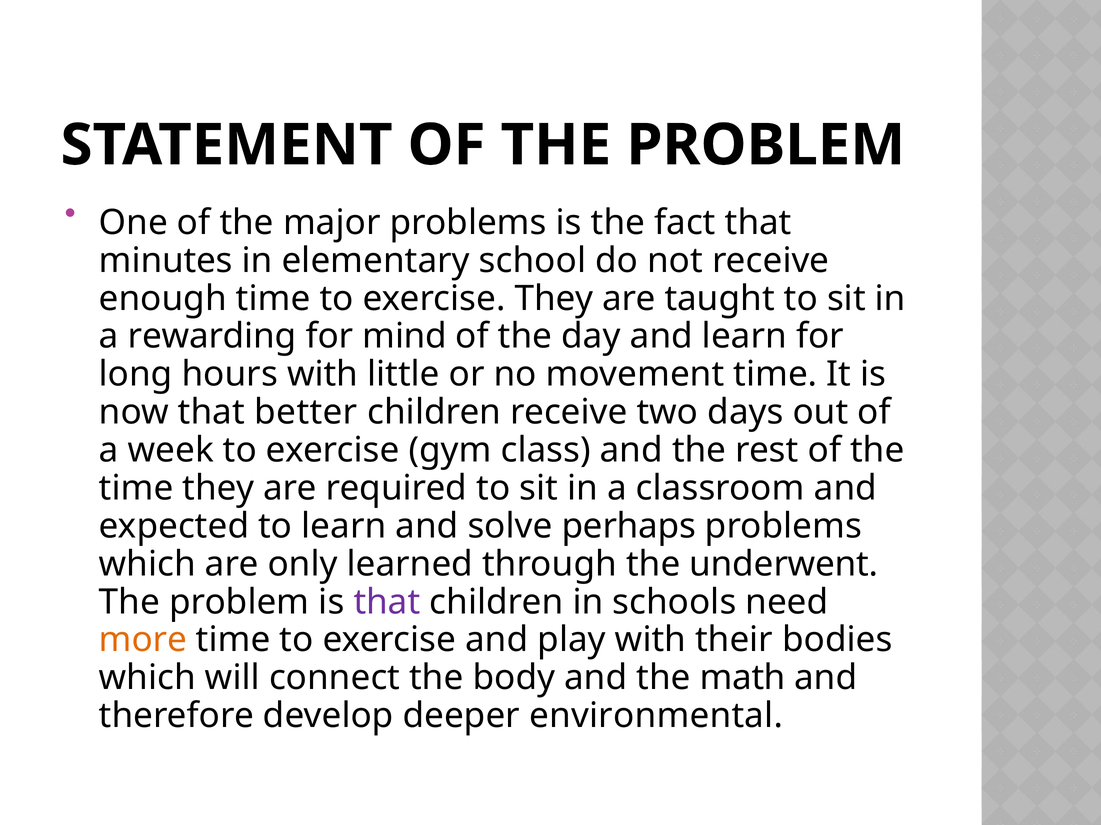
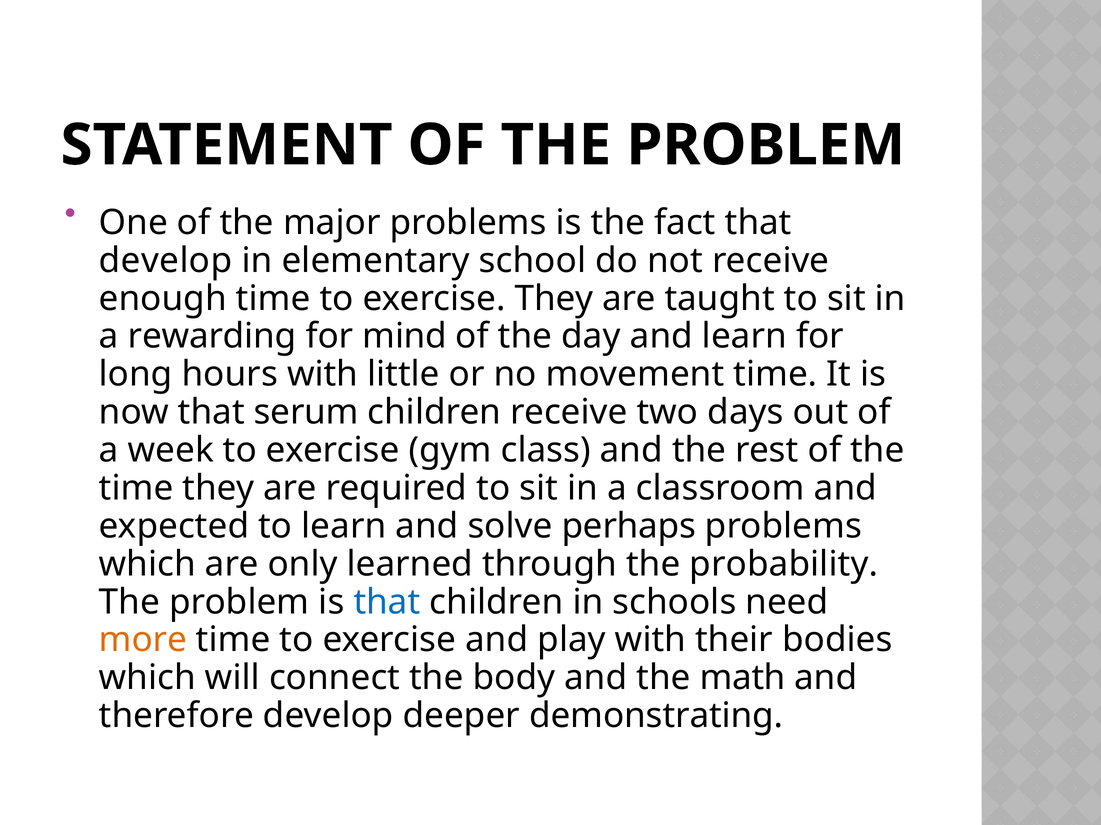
minutes at (166, 261): minutes -> develop
better: better -> serum
underwent: underwent -> probability
that at (387, 602) colour: purple -> blue
environmental: environmental -> demonstrating
